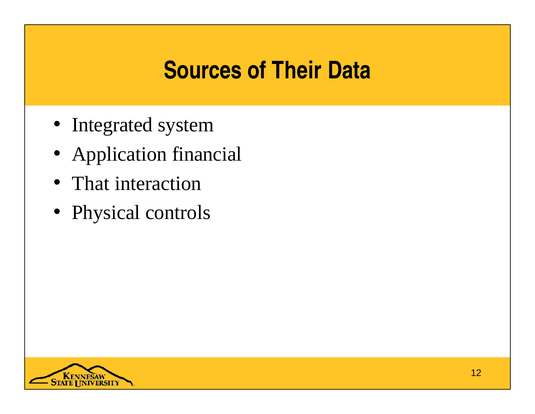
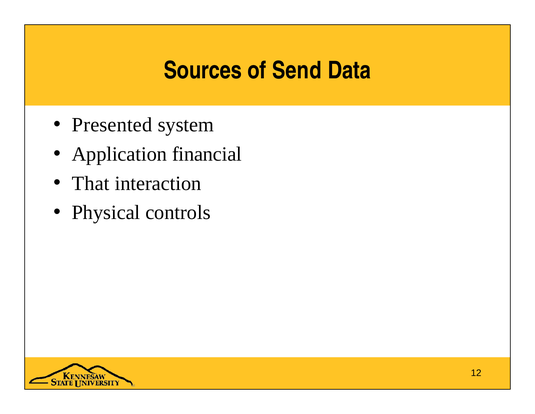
Their: Their -> Send
Integrated: Integrated -> Presented
